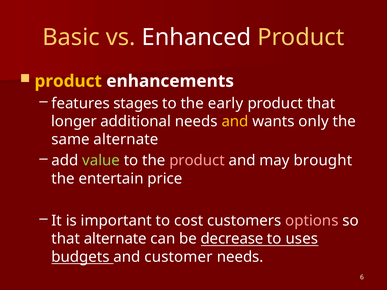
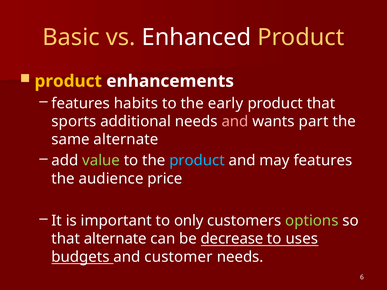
stages: stages -> habits
longer: longer -> sports
and at (235, 121) colour: yellow -> pink
only: only -> part
product at (197, 161) colour: pink -> light blue
may brought: brought -> features
entertain: entertain -> audience
cost: cost -> only
options colour: pink -> light green
